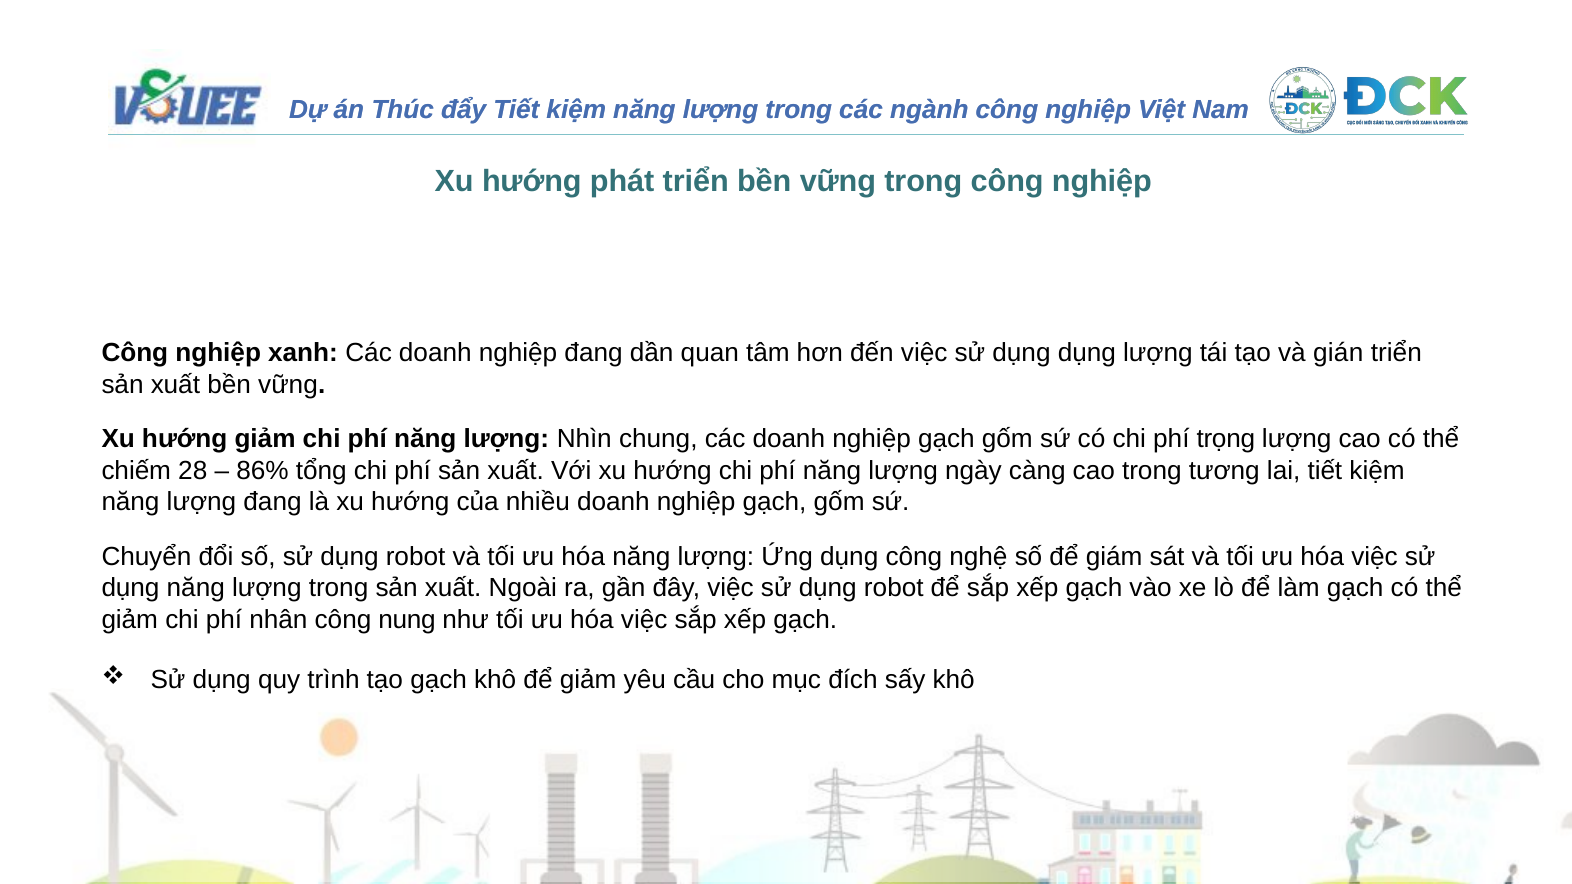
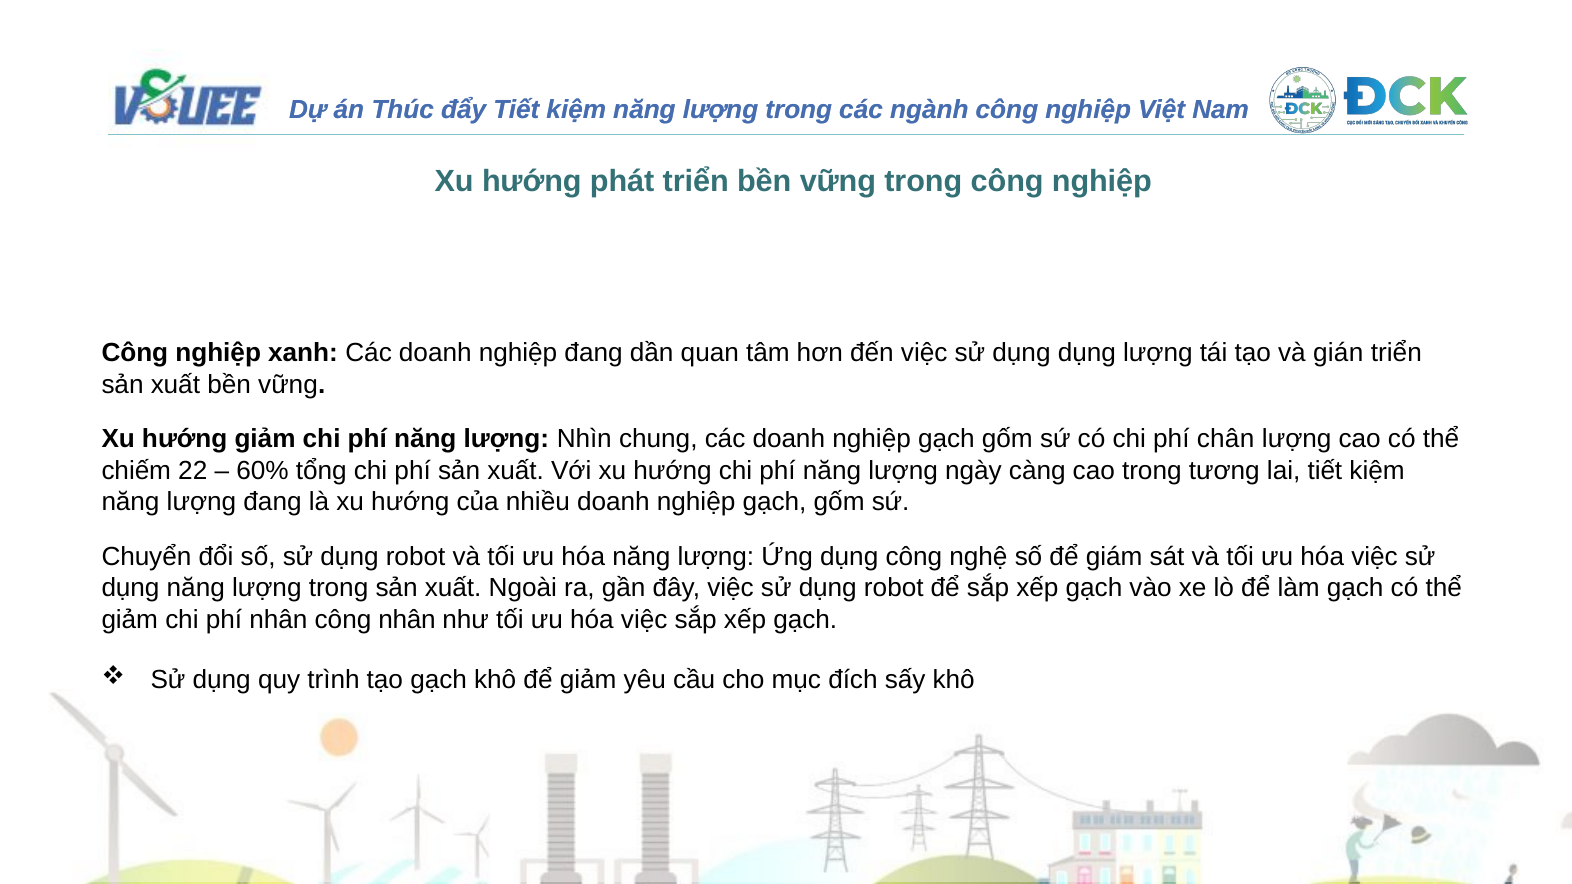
trọng: trọng -> chân
28: 28 -> 22
86%: 86% -> 60%
công nung: nung -> nhân
